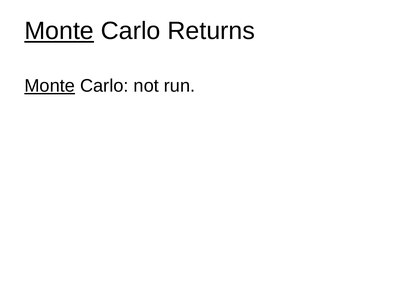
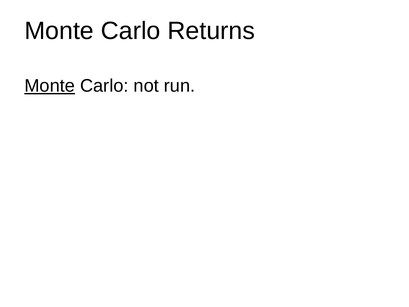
Monte at (59, 31) underline: present -> none
